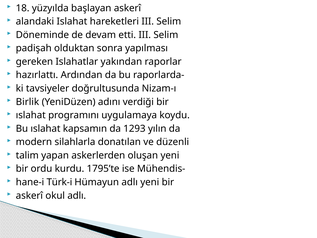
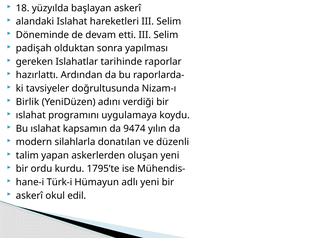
yakından: yakından -> tarihinde
1293: 1293 -> 9474
okul adlı: adlı -> edil
